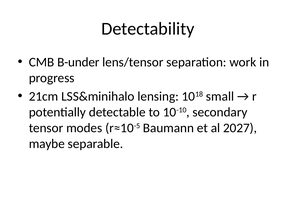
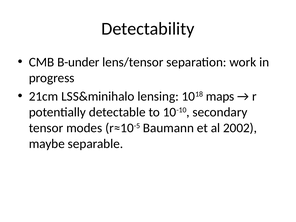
small: small -> maps
2027: 2027 -> 2002
